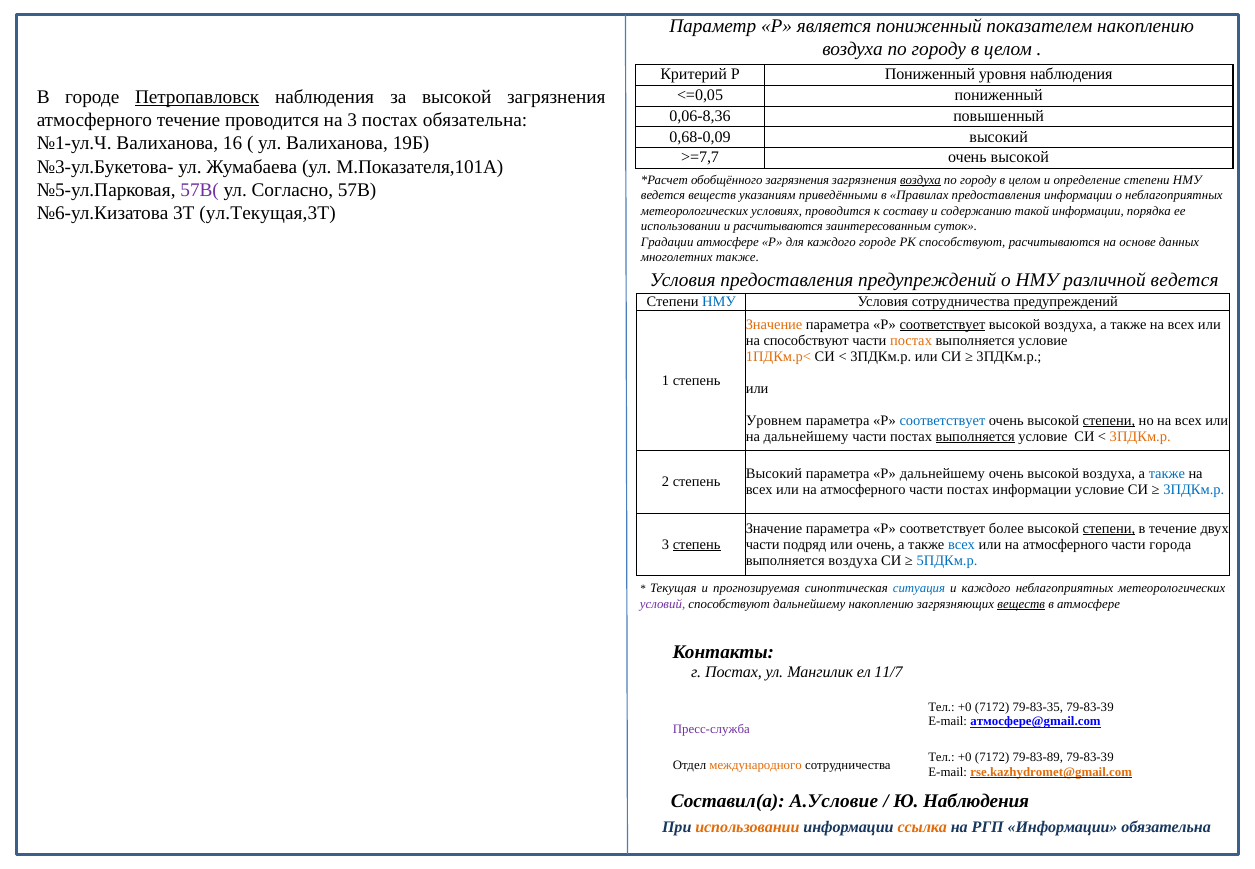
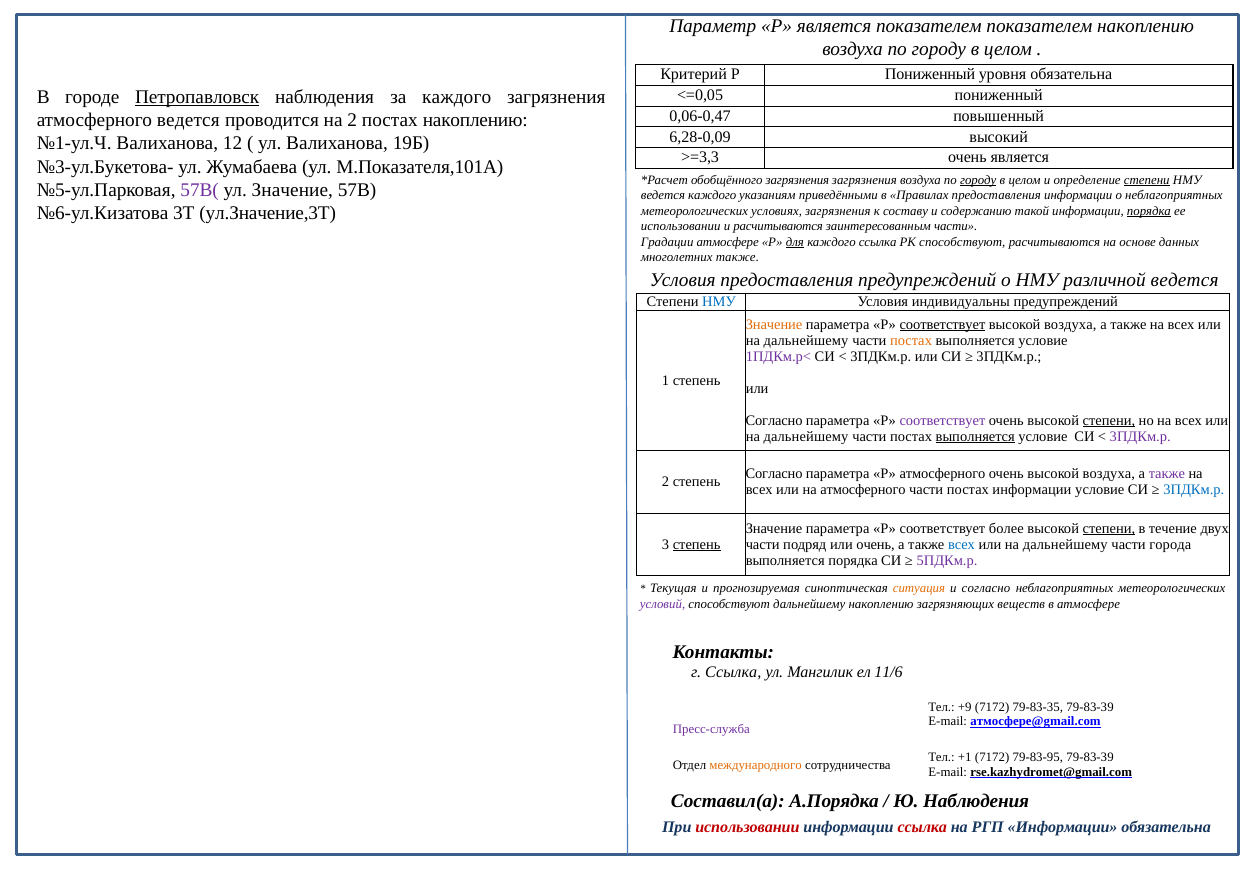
является пониженный: пониженный -> показателем
уровня наблюдения: наблюдения -> обязательна
за высокой: высокой -> каждого
0,06-8,36: 0,06-8,36 -> 0,06-0,47
атмосферного течение: течение -> ведется
на 3: 3 -> 2
постах обязательна: обязательна -> накоплению
0,68-0,09: 0,68-0,09 -> 6,28-0,09
16: 16 -> 12
>=7,7: >=7,7 -> >=3,3
высокой at (1020, 157): высокой -> является
воздуха at (921, 180) underline: present -> none
городу at (978, 180) underline: none -> present
степени at (1147, 180) underline: none -> present
ул Согласно: Согласно -> Значение
ведется веществ: веществ -> каждого
ул.Текущая,3Т: ул.Текущая,3Т -> ул.Значение,3Т
условиях проводится: проводится -> загрязнения
порядка at (1149, 211) underline: none -> present
заинтересованным суток: суток -> части
для underline: none -> present
каждого городе: городе -> ссылка
Условия сотрудничества: сотрудничества -> индивидуальны
способствуют at (806, 340): способствуют -> дальнейшему
1ПДКм.р< colour: orange -> purple
Уровнем at (774, 421): Уровнем -> Согласно
соответствует at (942, 421) colour: blue -> purple
3ПДКм.р at (1140, 437) colour: orange -> purple
Высокий at (774, 474): Высокий -> Согласно
Р дальнейшему: дальнейшему -> атмосферного
также at (1167, 474) colour: blue -> purple
атмосферного at (1065, 544): атмосферного -> дальнейшему
выполняется воздуха: воздуха -> порядка
5ПДКм.р colour: blue -> purple
ситуация colour: blue -> orange
и каждого: каждого -> согласно
веществ at (1021, 604) underline: present -> none
г Постах: Постах -> Ссылка
11/7: 11/7 -> 11/6
+0 at (965, 707): +0 -> +9
+0 at (965, 758): +0 -> +1
79-83-89: 79-83-89 -> 79-83-95
rse.kazhydromet@gmail.com colour: orange -> black
А.Условие: А.Условие -> А.Порядка
использовании at (747, 827) colour: orange -> red
ссылка at (922, 827) colour: orange -> red
